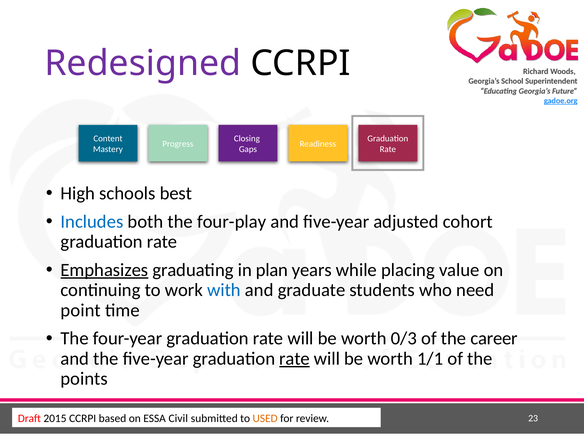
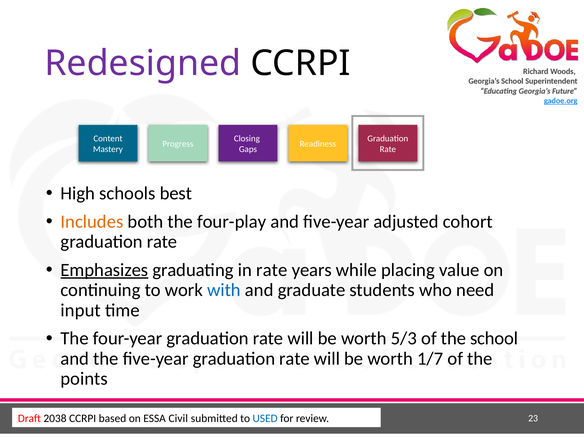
Includes colour: blue -> orange
in plan: plan -> rate
point: point -> input
0/3: 0/3 -> 5/3
the career: career -> school
rate at (295, 359) underline: present -> none
1/1: 1/1 -> 1/7
2015: 2015 -> 2038
USED colour: orange -> blue
